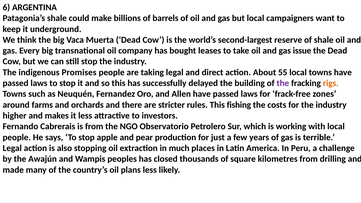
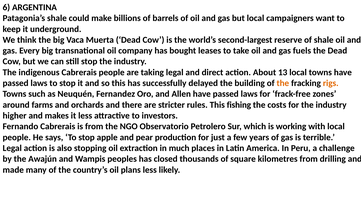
issue: issue -> fuels
indigenous Promises: Promises -> Cabrerais
55: 55 -> 13
the at (283, 83) colour: purple -> orange
